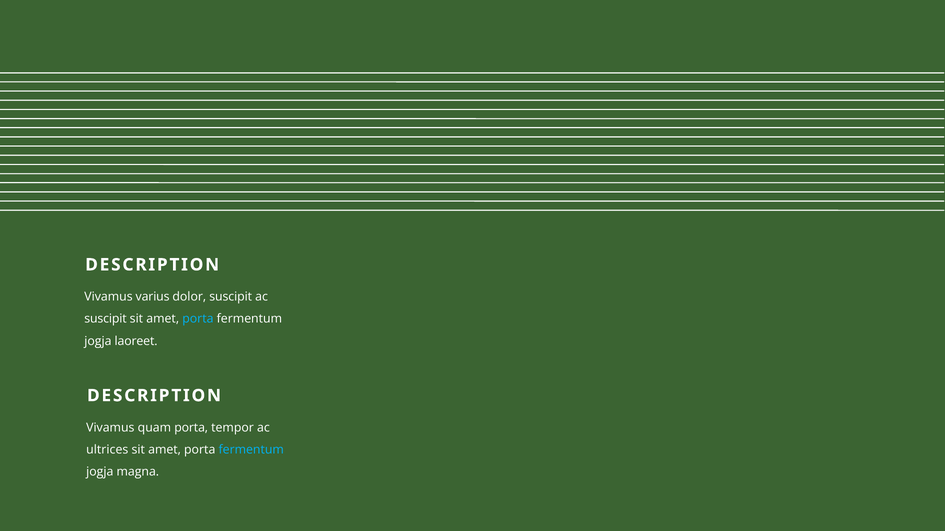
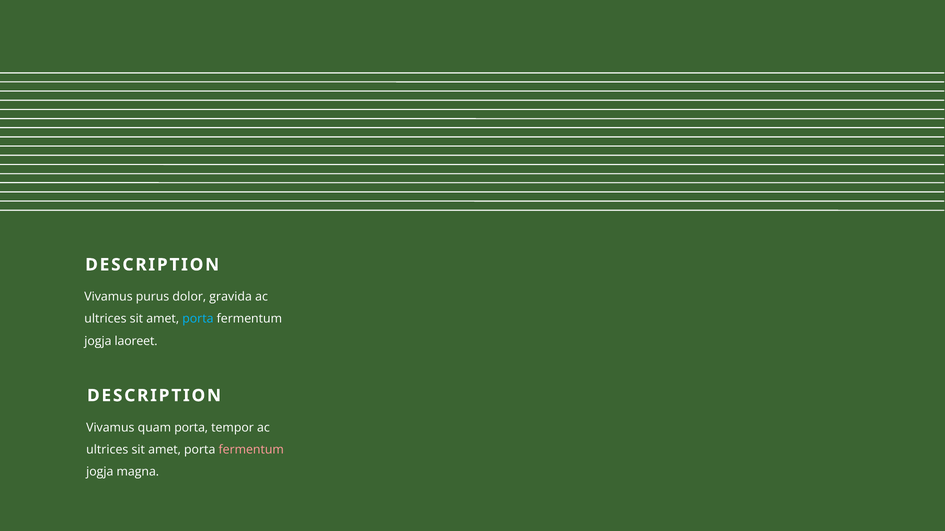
varius: varius -> purus
dolor suscipit: suscipit -> gravida
suscipit at (106, 319): suscipit -> ultrices
fermentum at (251, 450) colour: light blue -> pink
